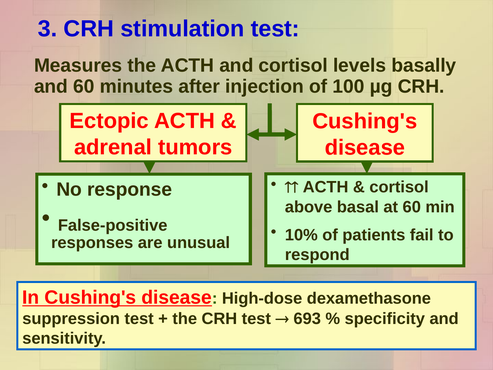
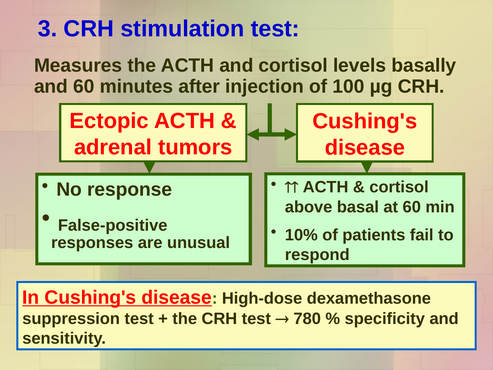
693: 693 -> 780
